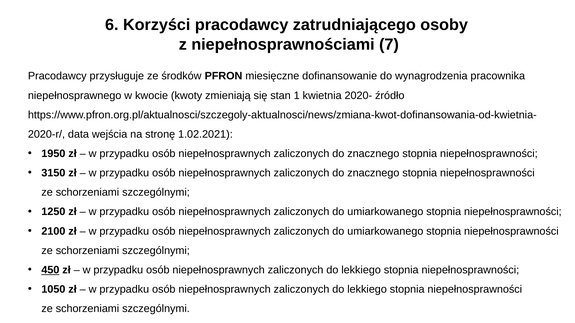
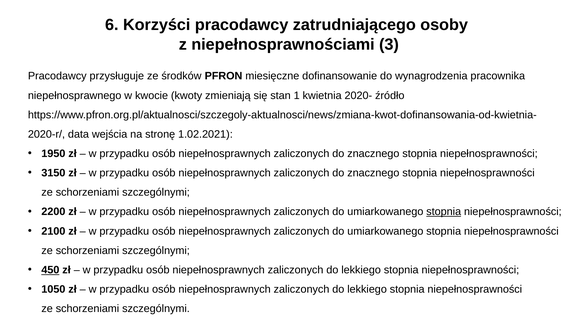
7: 7 -> 3
1250: 1250 -> 2200
stopnia at (444, 212) underline: none -> present
